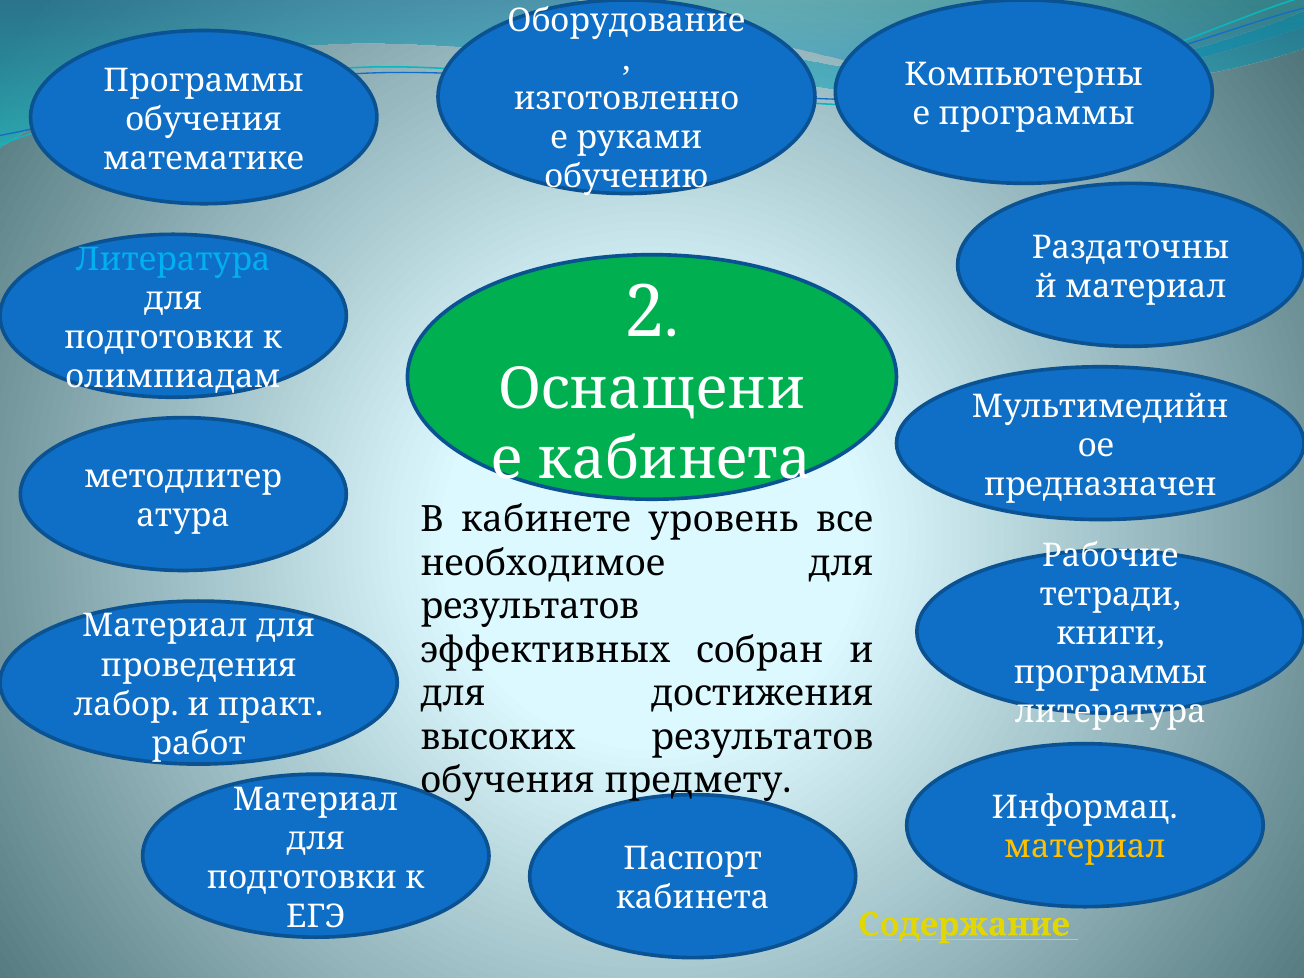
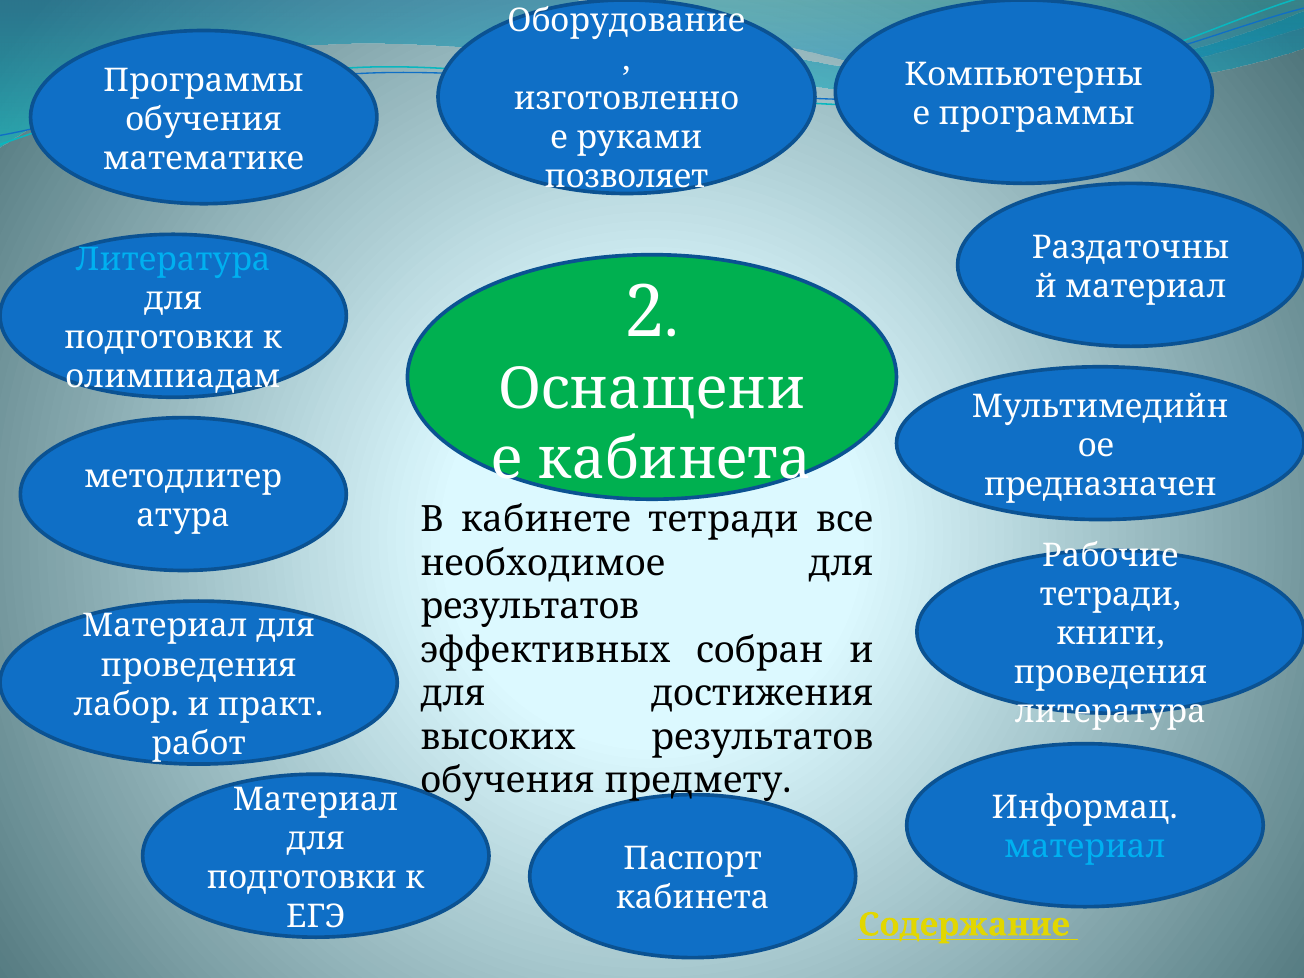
обучению: обучению -> позволяет
кабинете уровень: уровень -> тетради
программы at (1111, 673): программы -> проведения
материал at (1085, 847) colour: yellow -> light blue
